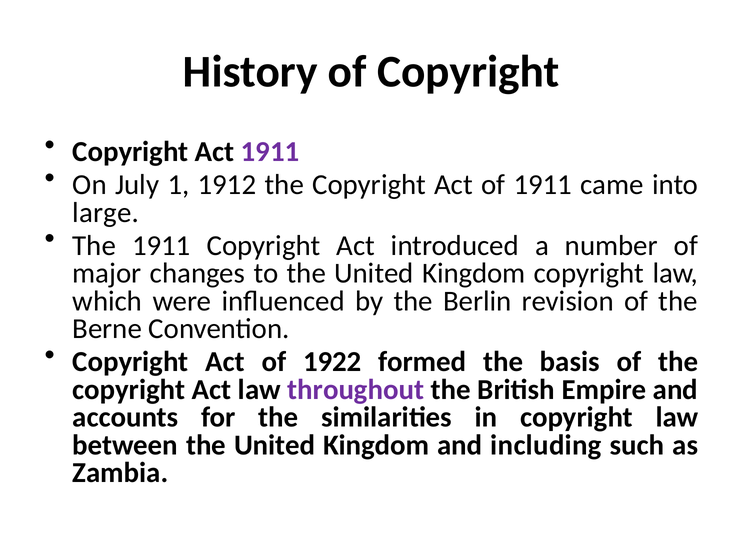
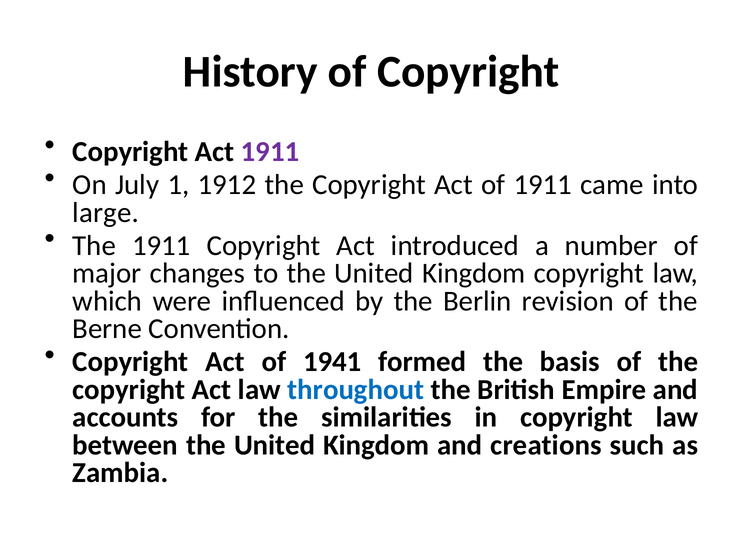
1922: 1922 -> 1941
throughout colour: purple -> blue
including: including -> creations
